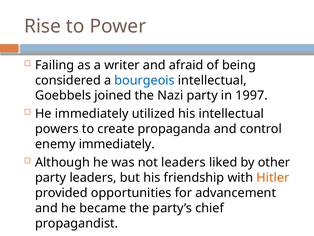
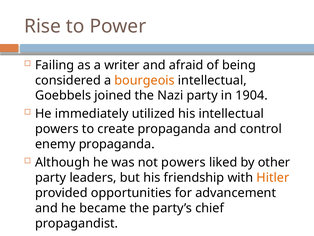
bourgeois colour: blue -> orange
1997: 1997 -> 1904
enemy immediately: immediately -> propaganda
not leaders: leaders -> powers
